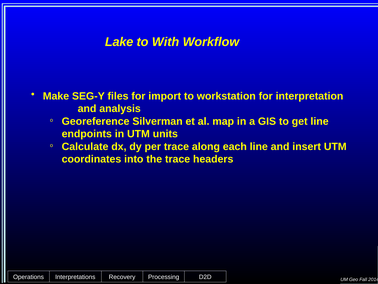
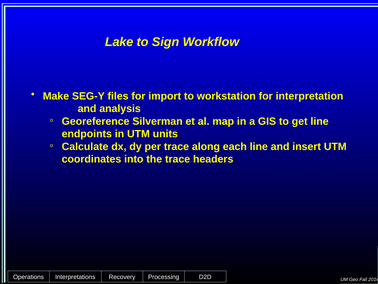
With: With -> Sign
